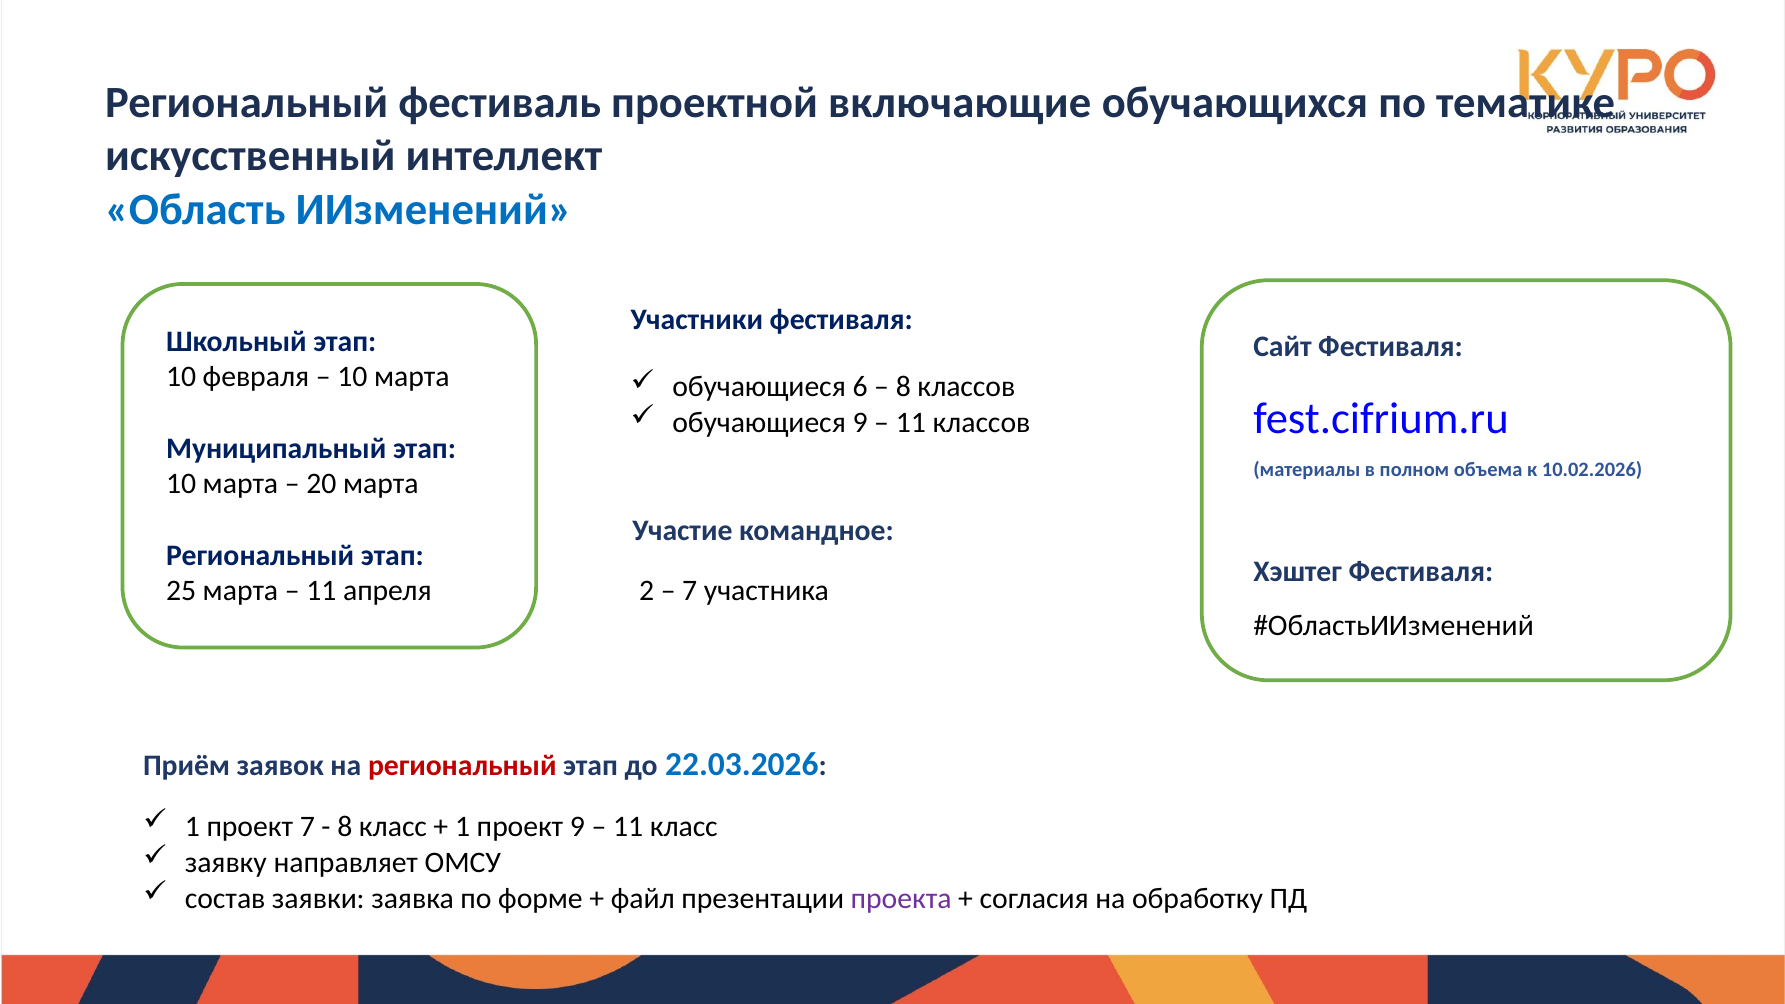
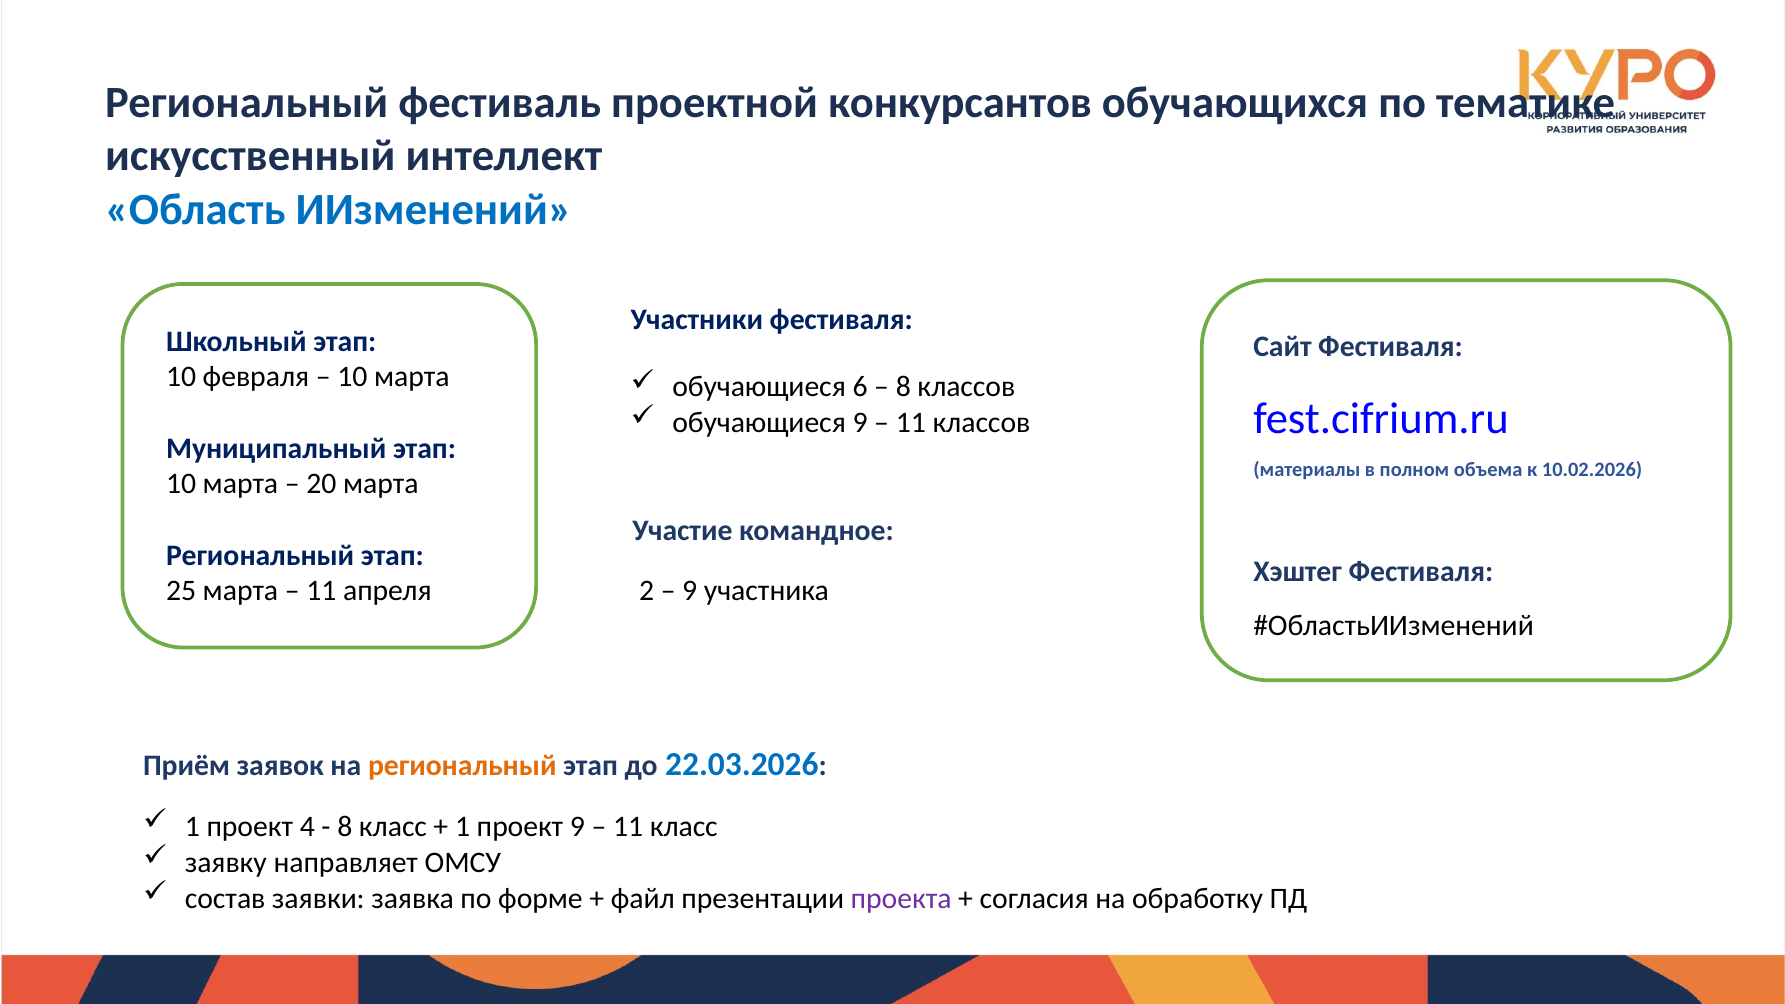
включающие: включающие -> конкурсантов
7 at (690, 591): 7 -> 9
региональный at (462, 766) colour: red -> orange
проект 7: 7 -> 4
